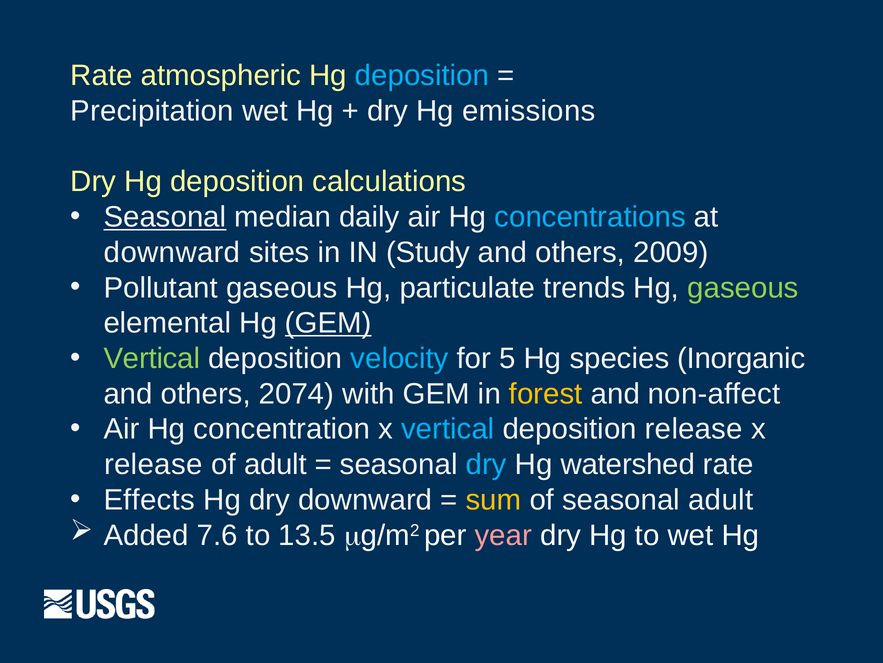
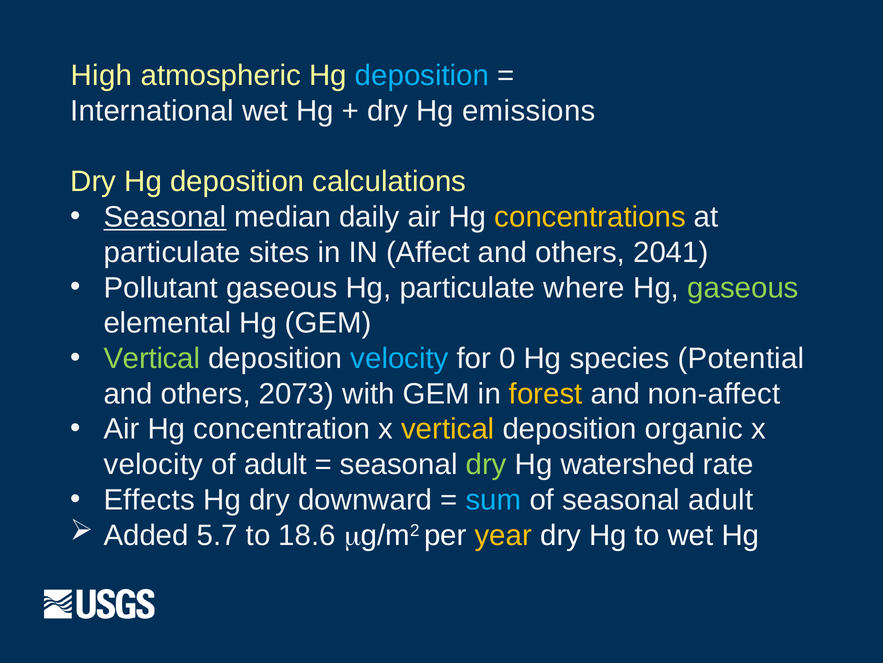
Rate at (102, 76): Rate -> High
Precipitation: Precipitation -> International
concentrations colour: light blue -> yellow
downward at (172, 252): downward -> particulate
Study: Study -> Affect
2009: 2009 -> 2041
trends: trends -> where
GEM at (328, 323) underline: present -> none
5: 5 -> 0
Inorganic: Inorganic -> Potential
2074: 2074 -> 2073
vertical at (448, 429) colour: light blue -> yellow
deposition release: release -> organic
release at (153, 464): release -> velocity
dry at (486, 464) colour: light blue -> light green
sum colour: yellow -> light blue
7.6: 7.6 -> 5.7
13.5: 13.5 -> 18.6
year colour: pink -> yellow
